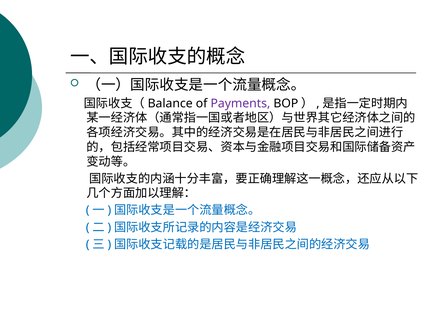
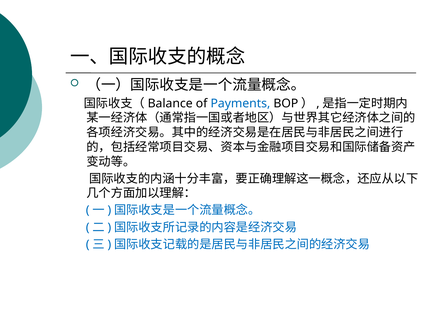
Payments colour: purple -> blue
